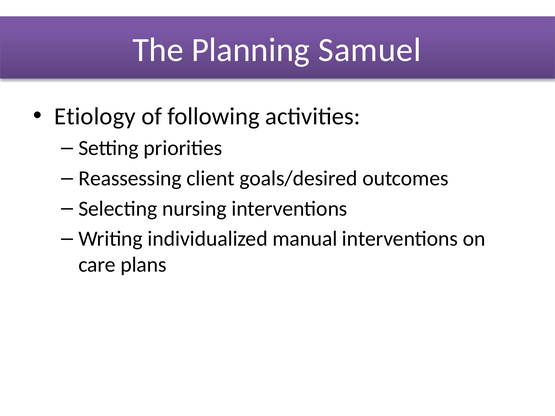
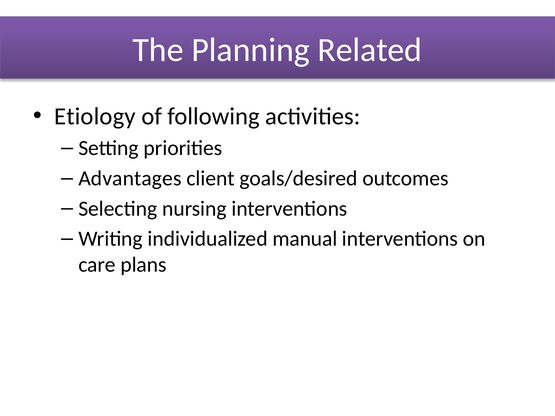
Samuel: Samuel -> Related
Reassessing: Reassessing -> Advantages
